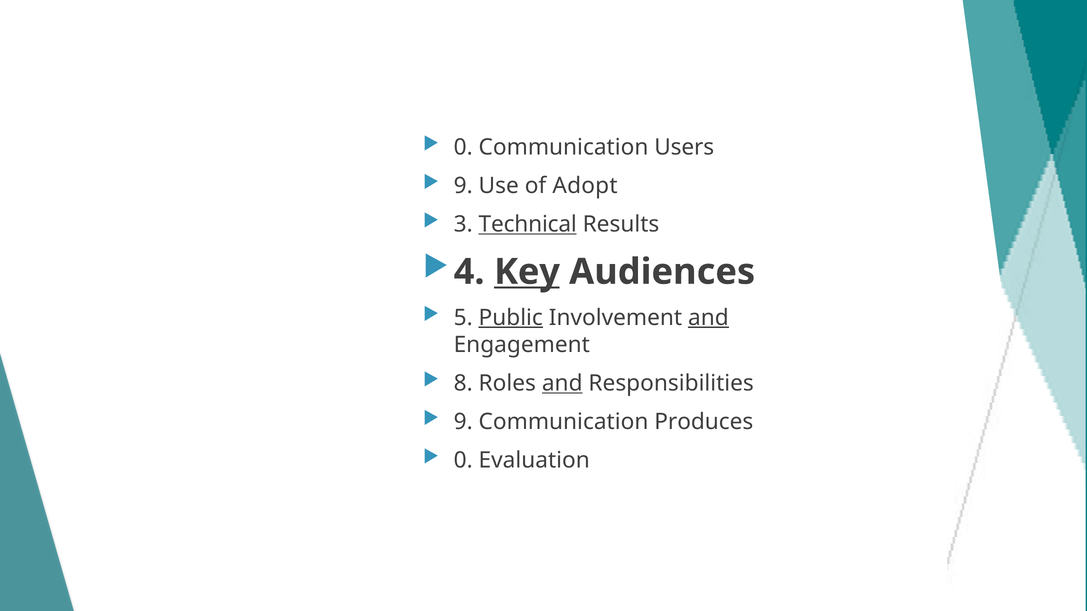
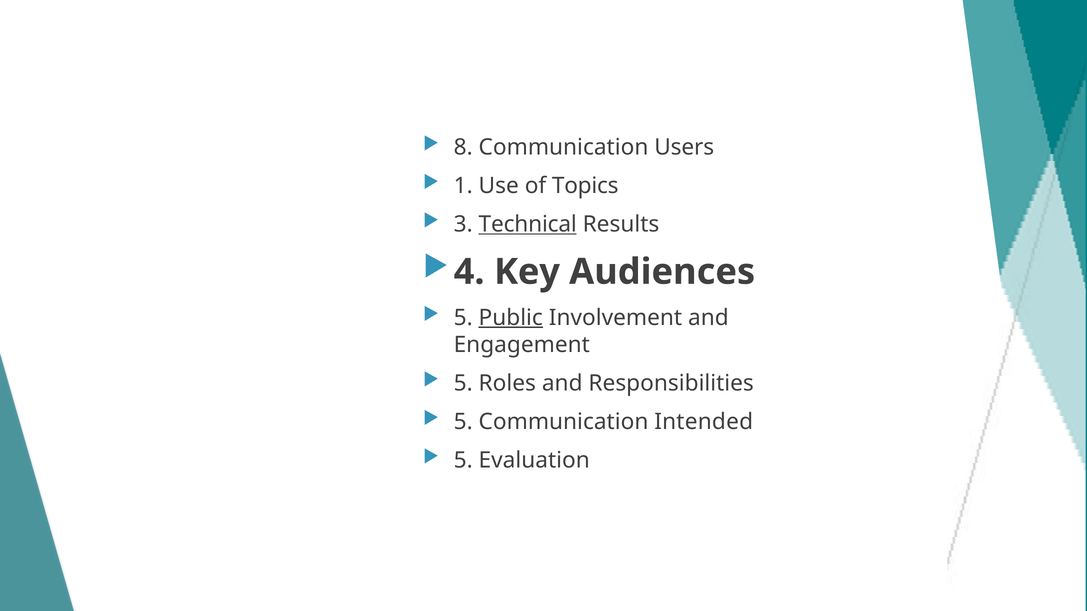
0 at (463, 147): 0 -> 8
9 at (463, 186): 9 -> 1
Adopt: Adopt -> Topics
Key underline: present -> none
and at (708, 318) underline: present -> none
8 at (463, 384): 8 -> 5
and at (562, 384) underline: present -> none
9 at (463, 422): 9 -> 5
Produces: Produces -> Intended
0 at (463, 461): 0 -> 5
